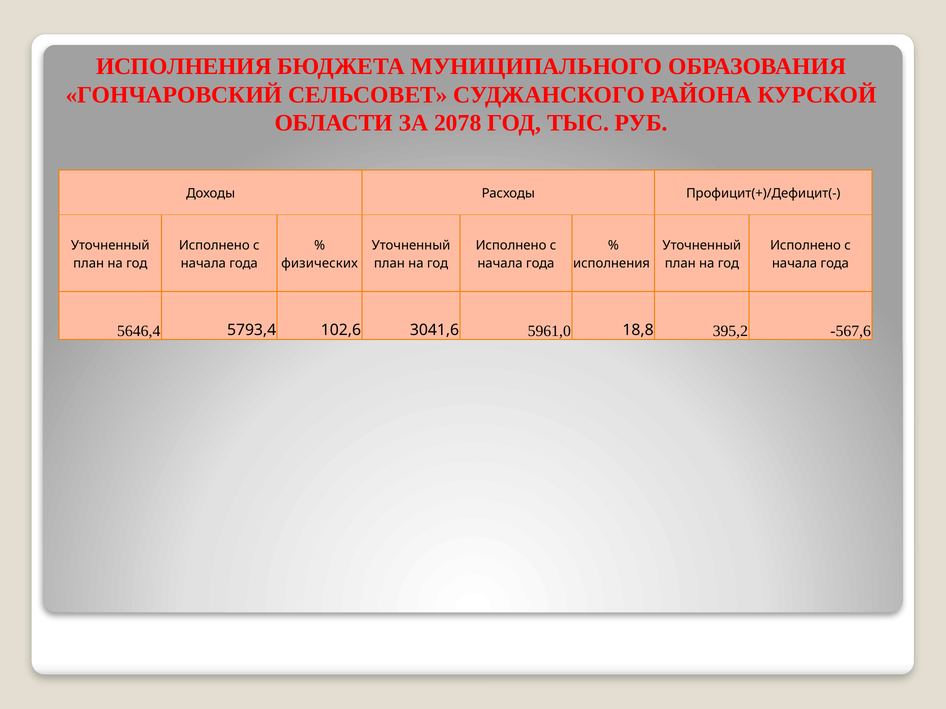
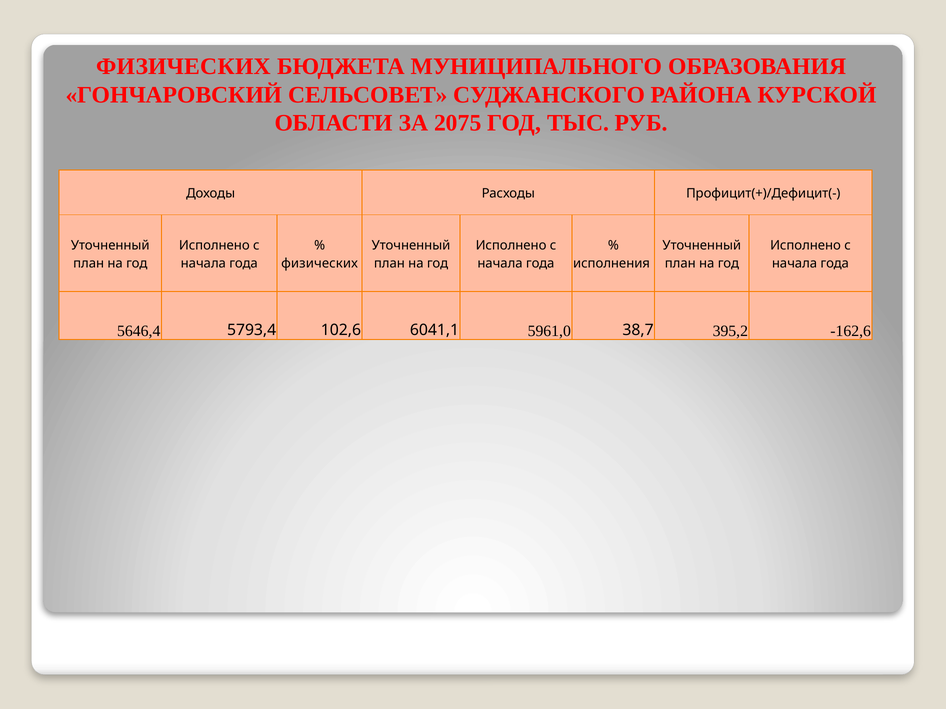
ИСПОЛНЕНИЯ at (184, 66): ИСПОЛНЕНИЯ -> ФИЗИЧЕСКИХ
2078: 2078 -> 2075
3041,6: 3041,6 -> 6041,1
18,8: 18,8 -> 38,7
-567,6: -567,6 -> -162,6
